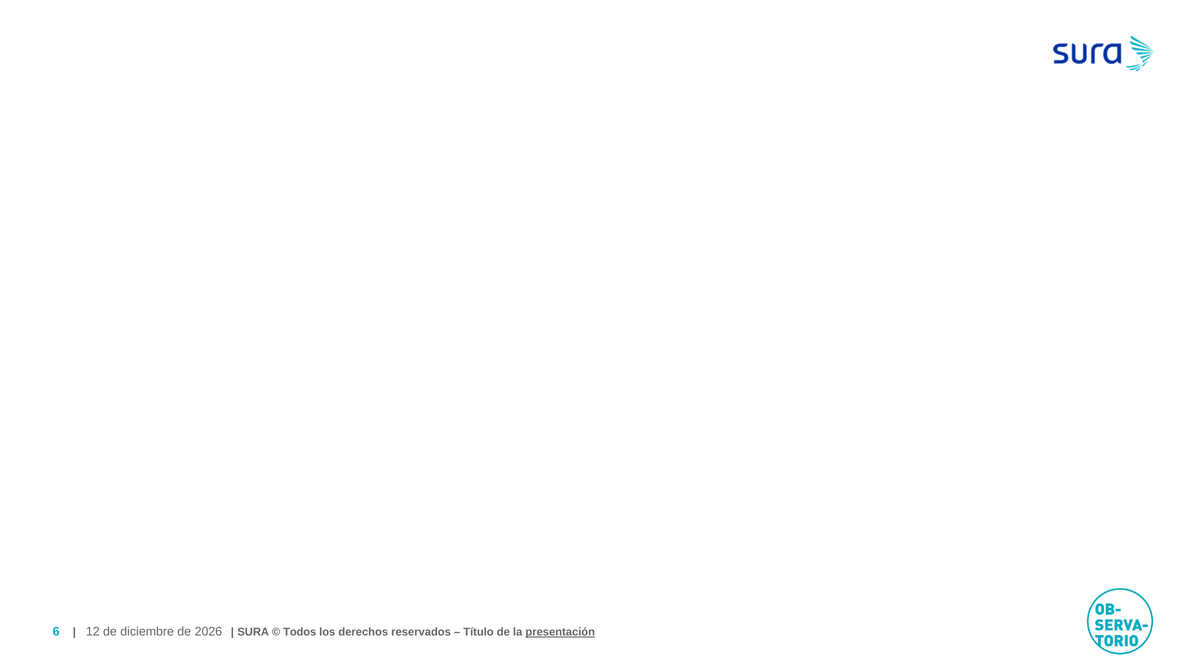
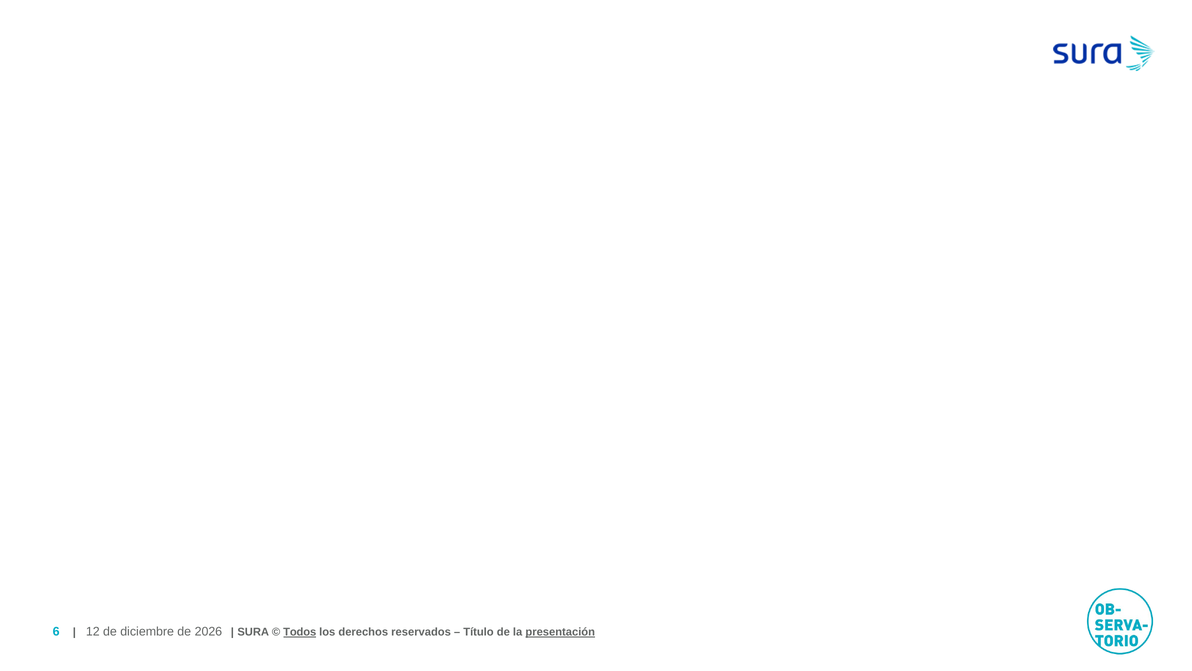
Todos underline: none -> present
